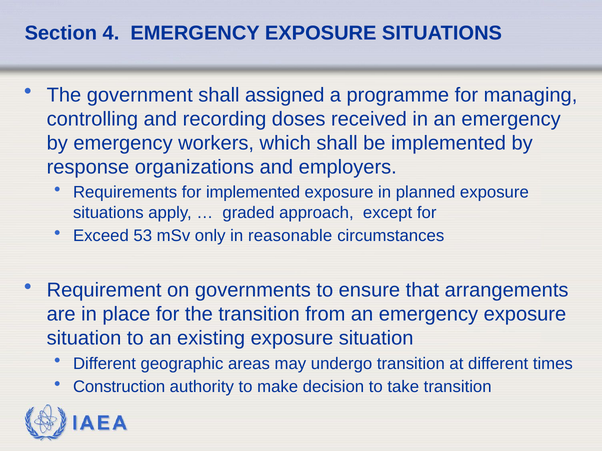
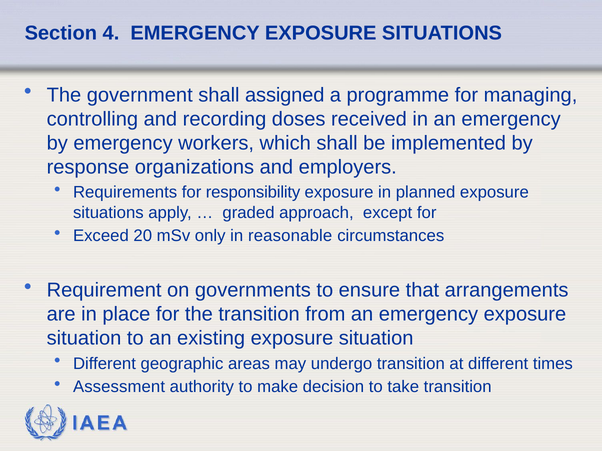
for implemented: implemented -> responsibility
53: 53 -> 20
Construction: Construction -> Assessment
